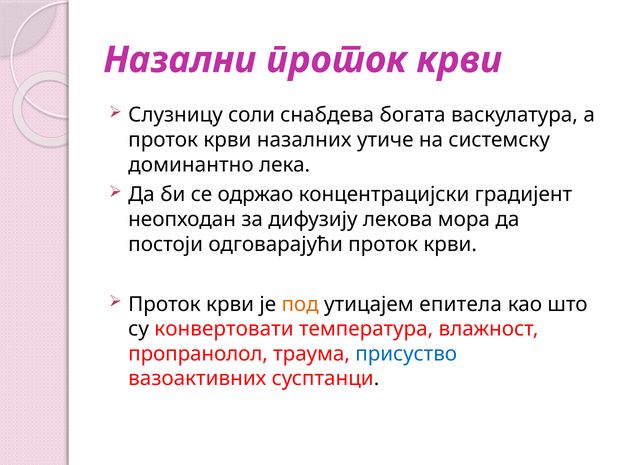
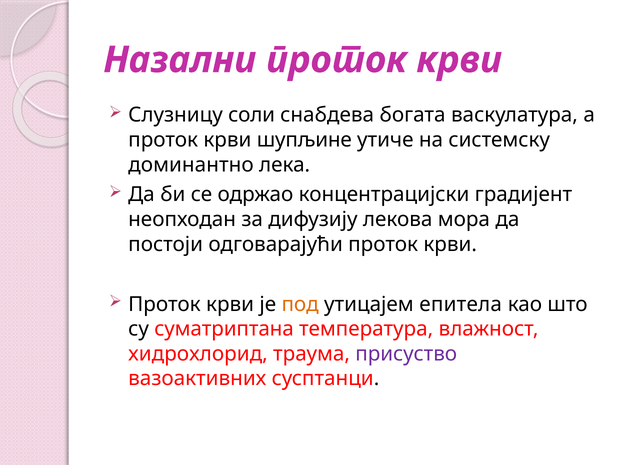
назалних: назалних -> шупљине
конвертовати: конвертовати -> суматриптана
пропранолол: пропранолол -> хидрохлорид
присуство colour: blue -> purple
